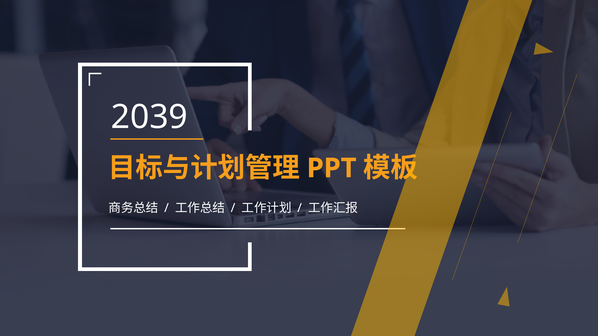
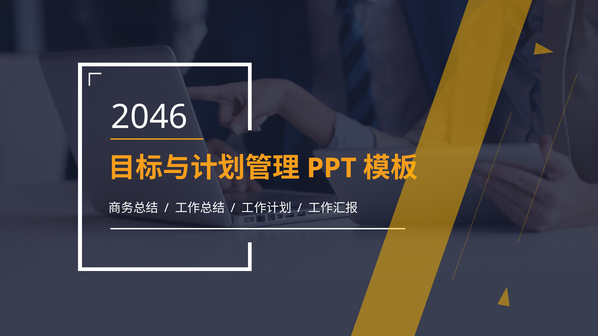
2039: 2039 -> 2046
